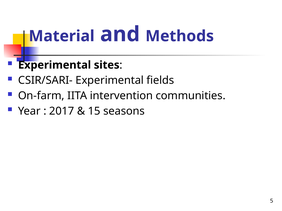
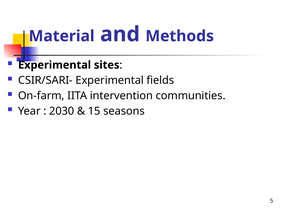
2017: 2017 -> 2030
